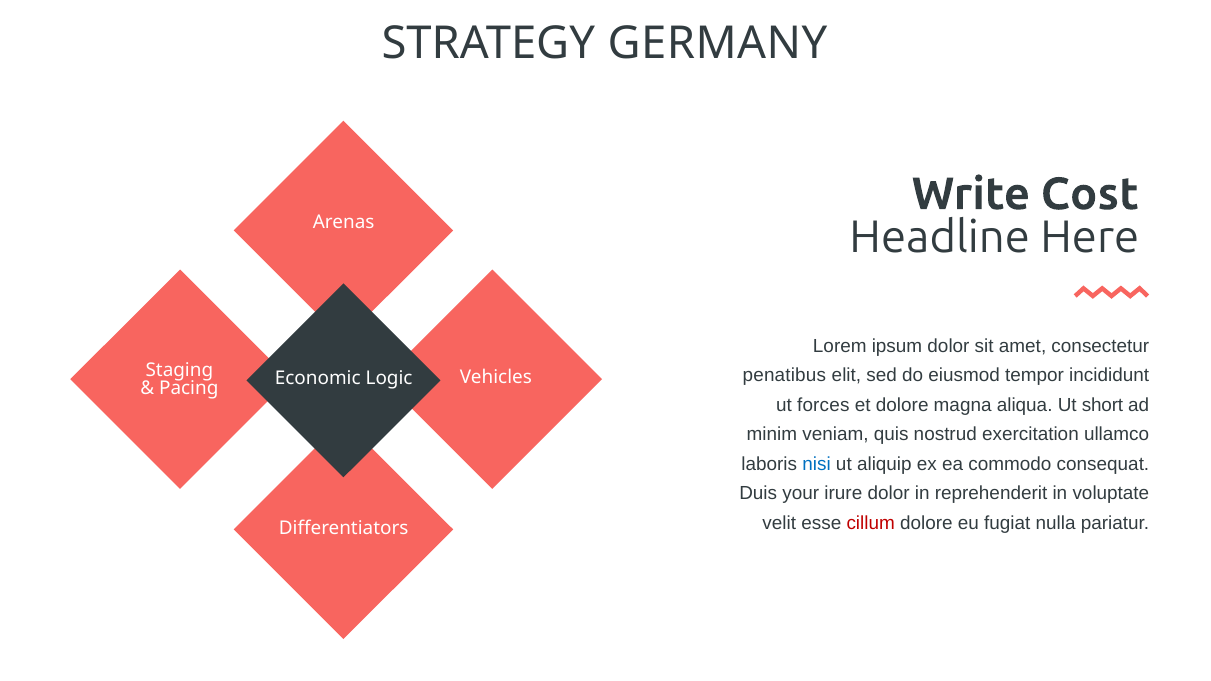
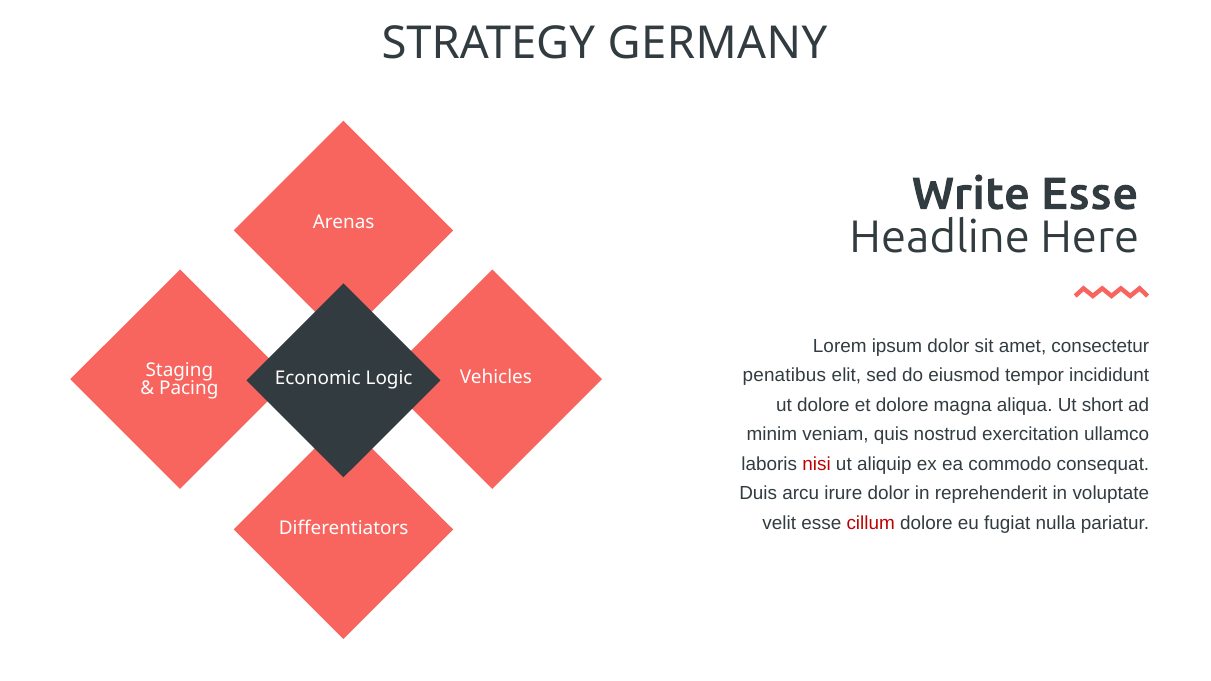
Write Cost: Cost -> Esse
ut forces: forces -> dolore
nisi colour: blue -> red
your: your -> arcu
